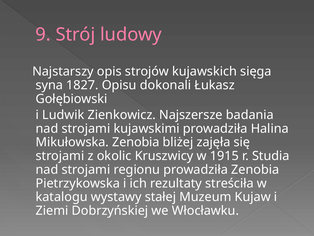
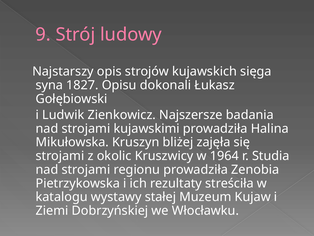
Mikułowska Zenobia: Zenobia -> Kruszyn
1915: 1915 -> 1964
